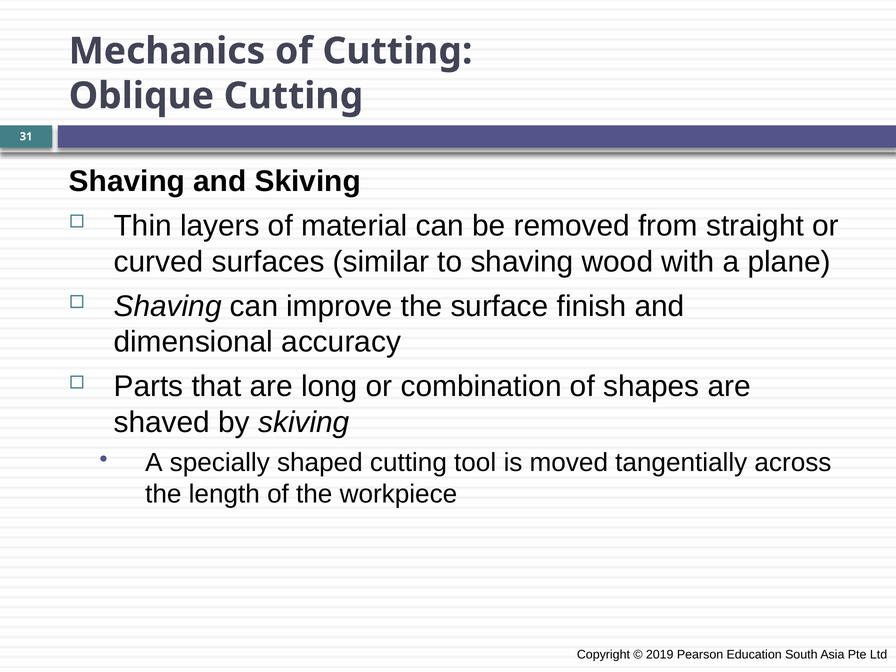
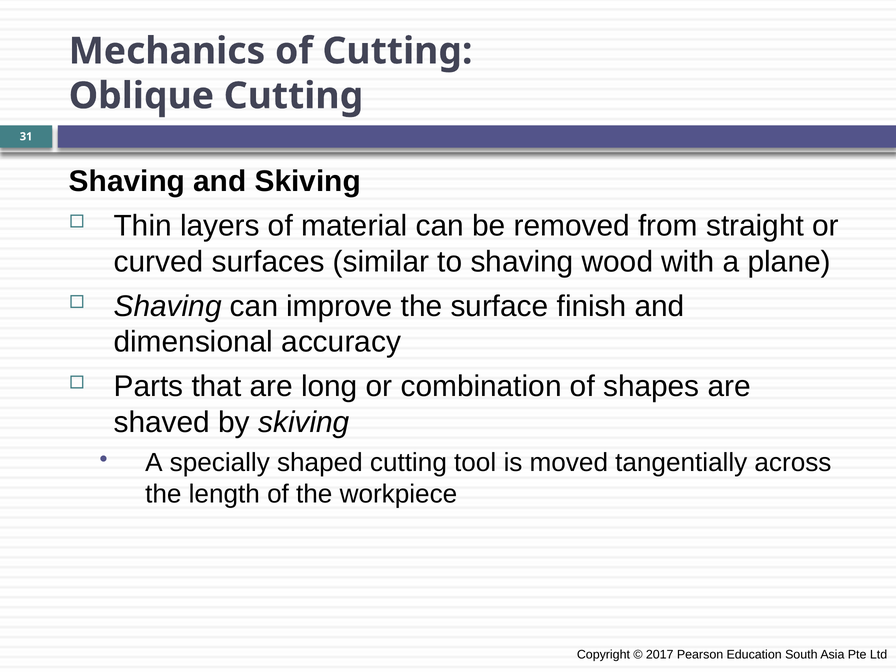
2019: 2019 -> 2017
